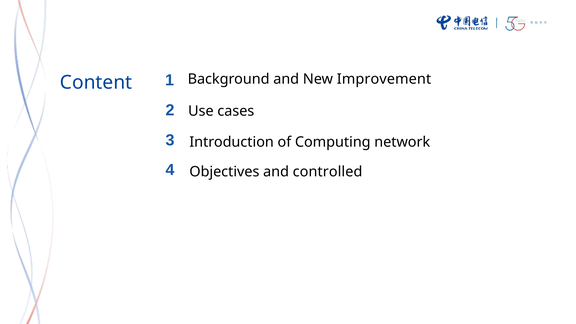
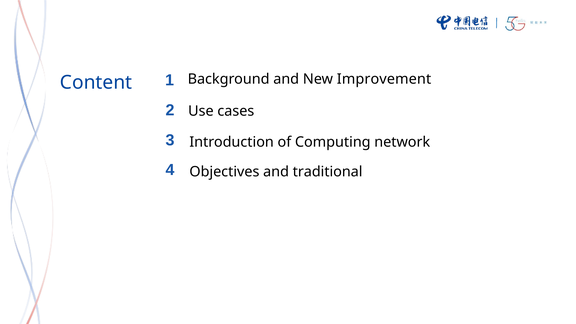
controlled: controlled -> traditional
